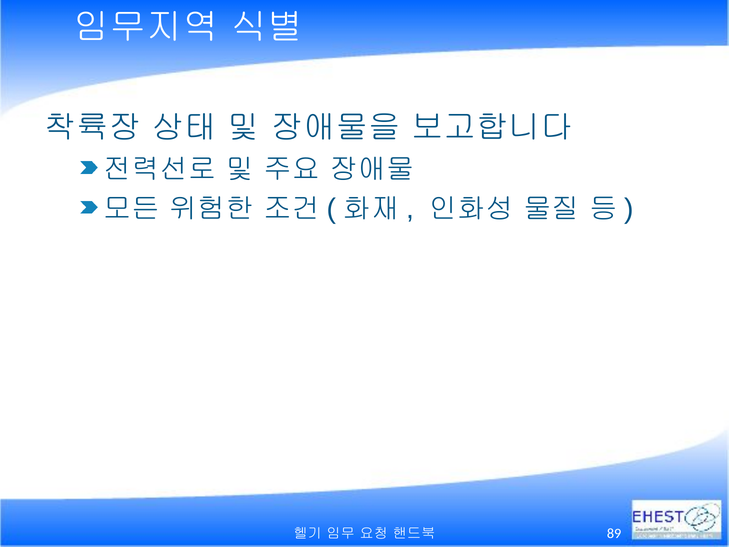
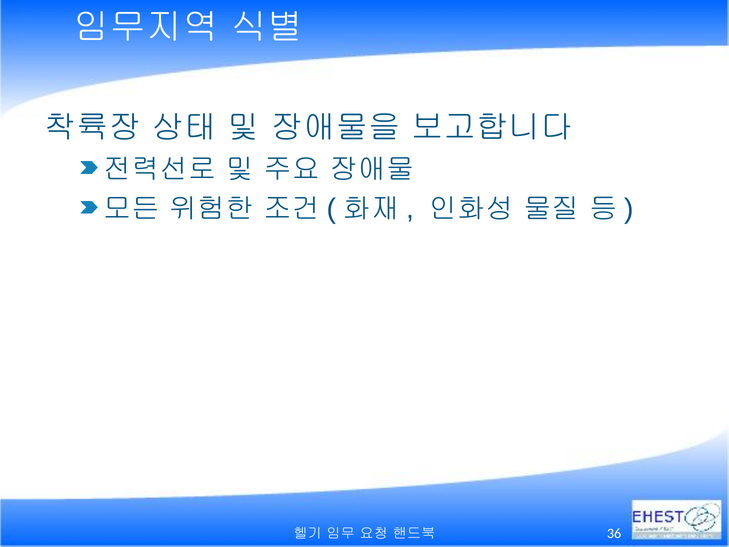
89: 89 -> 36
